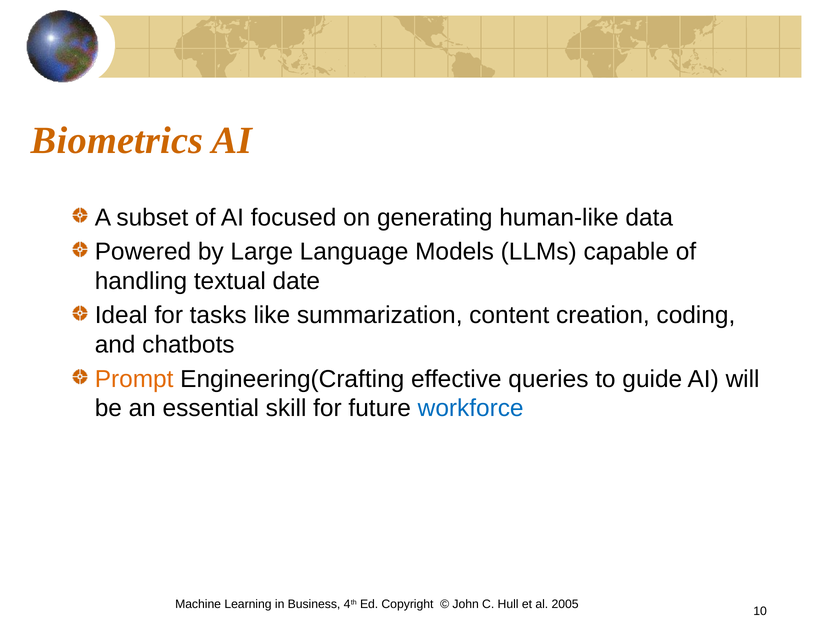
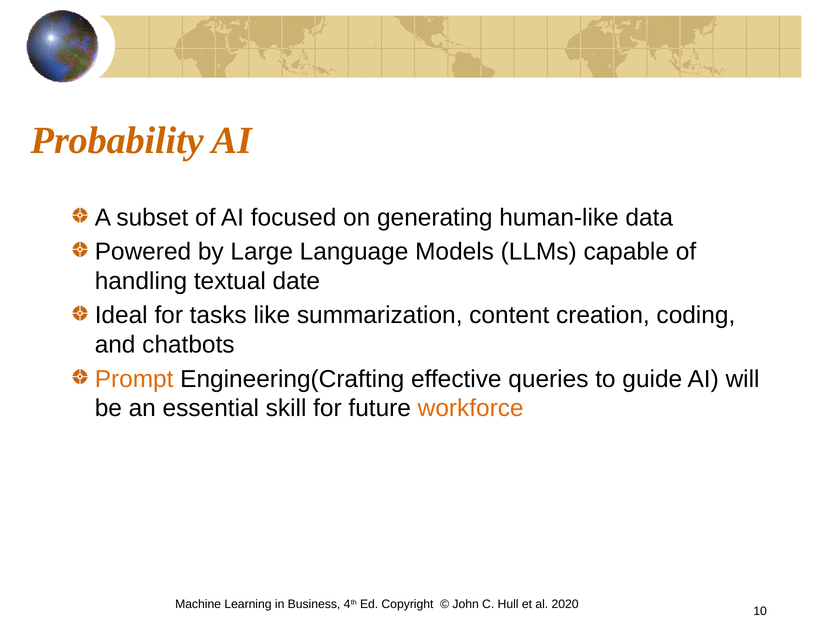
Biometrics: Biometrics -> Probability
workforce colour: blue -> orange
2005: 2005 -> 2020
